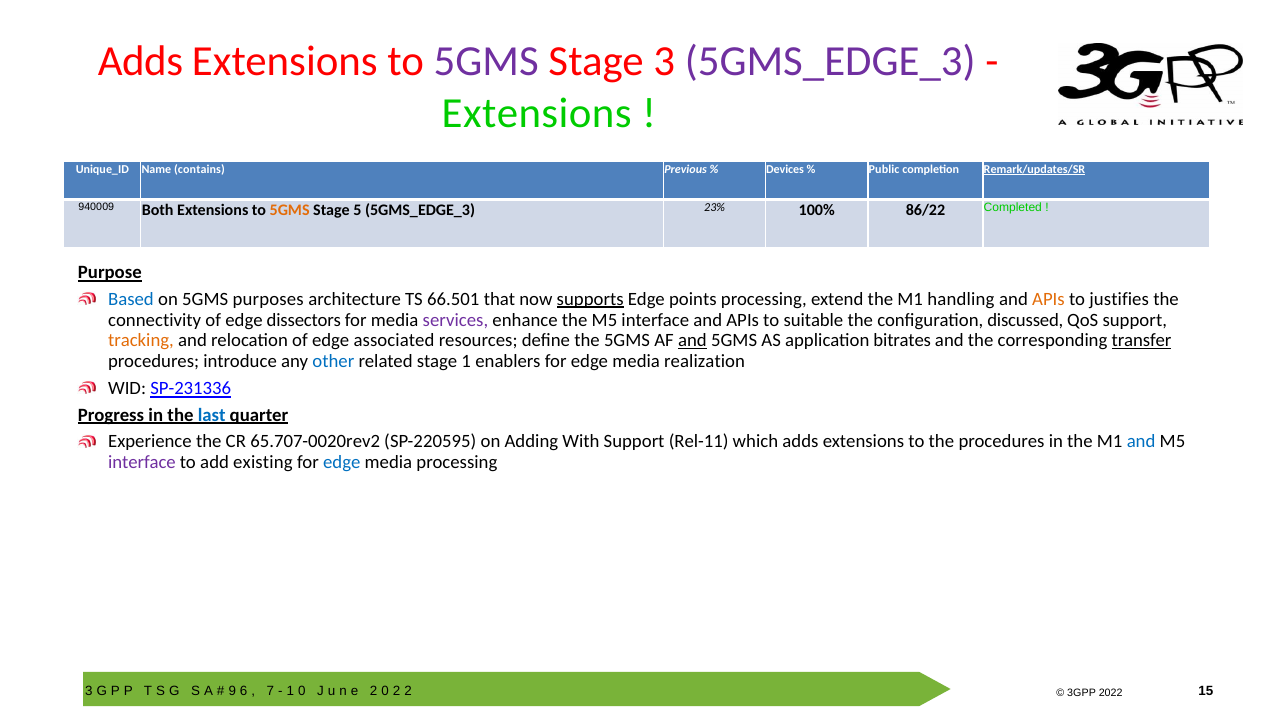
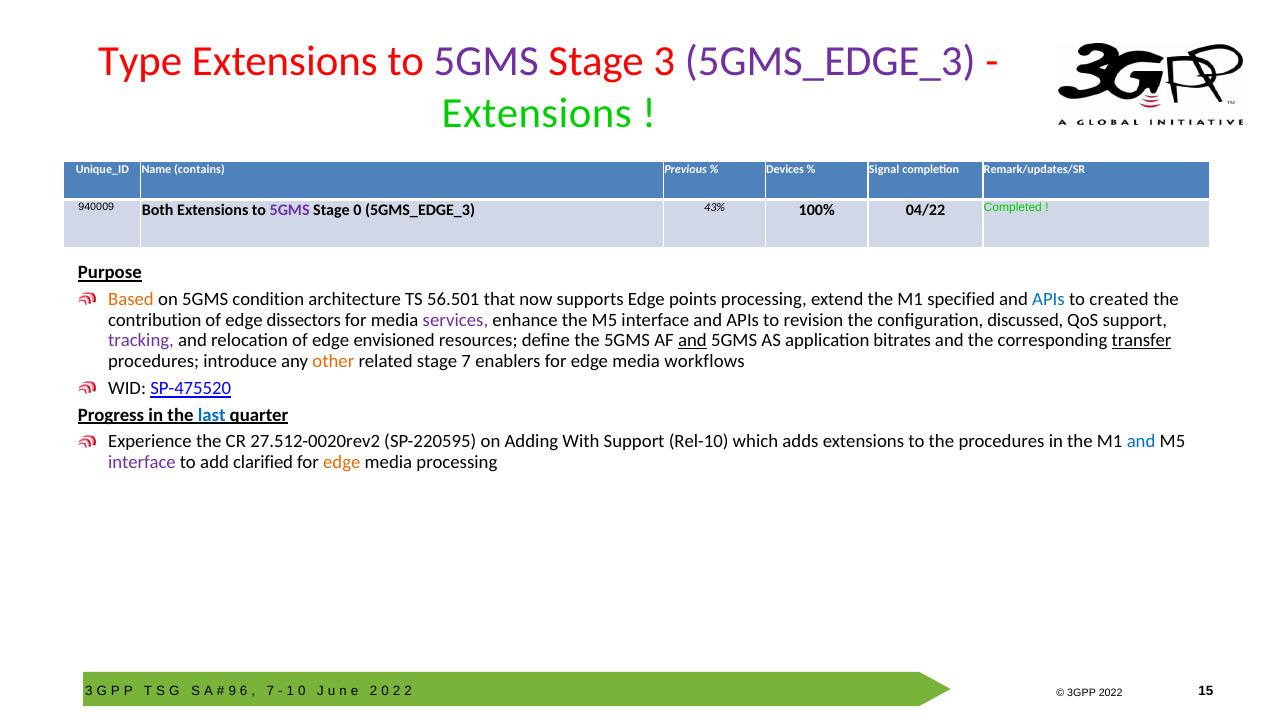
Adds at (140, 62): Adds -> Type
Public: Public -> Signal
Remark/updates/SR underline: present -> none
5GMS at (290, 210) colour: orange -> purple
Stage 5: 5 -> 0
23%: 23% -> 43%
86/22: 86/22 -> 04/22
Based colour: blue -> orange
purposes: purposes -> condition
66.501: 66.501 -> 56.501
supports underline: present -> none
handling: handling -> specified
APIs at (1048, 299) colour: orange -> blue
justifies: justifies -> created
connectivity: connectivity -> contribution
suitable: suitable -> revision
tracking colour: orange -> purple
associated: associated -> envisioned
other colour: blue -> orange
stage 1: 1 -> 7
realization: realization -> workflows
SP-231336: SP-231336 -> SP-475520
65.707-0020rev2: 65.707-0020rev2 -> 27.512-0020rev2
Rel-11: Rel-11 -> Rel-10
existing: existing -> clarified
edge at (342, 463) colour: blue -> orange
